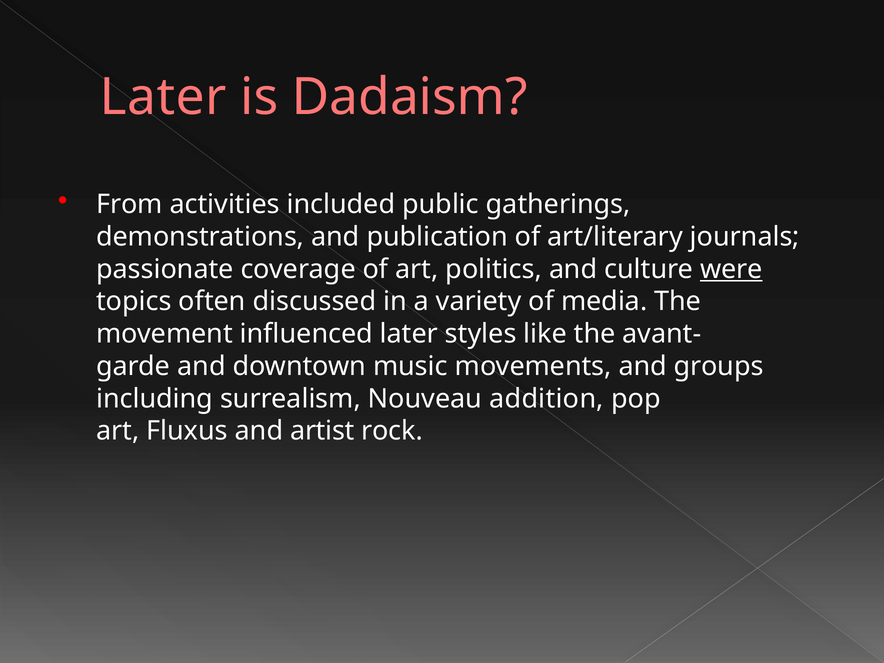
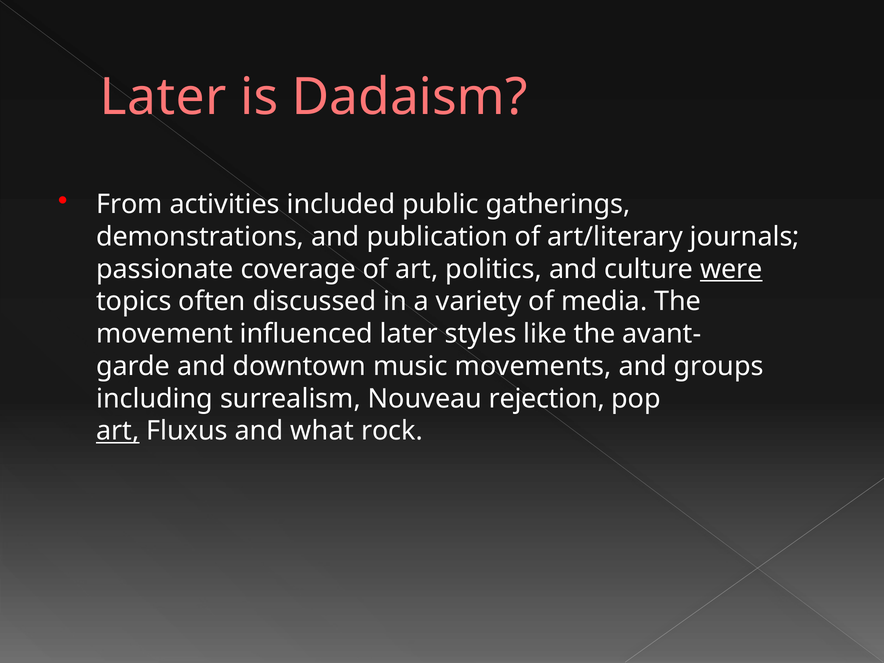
addition: addition -> rejection
art at (118, 431) underline: none -> present
artist: artist -> what
